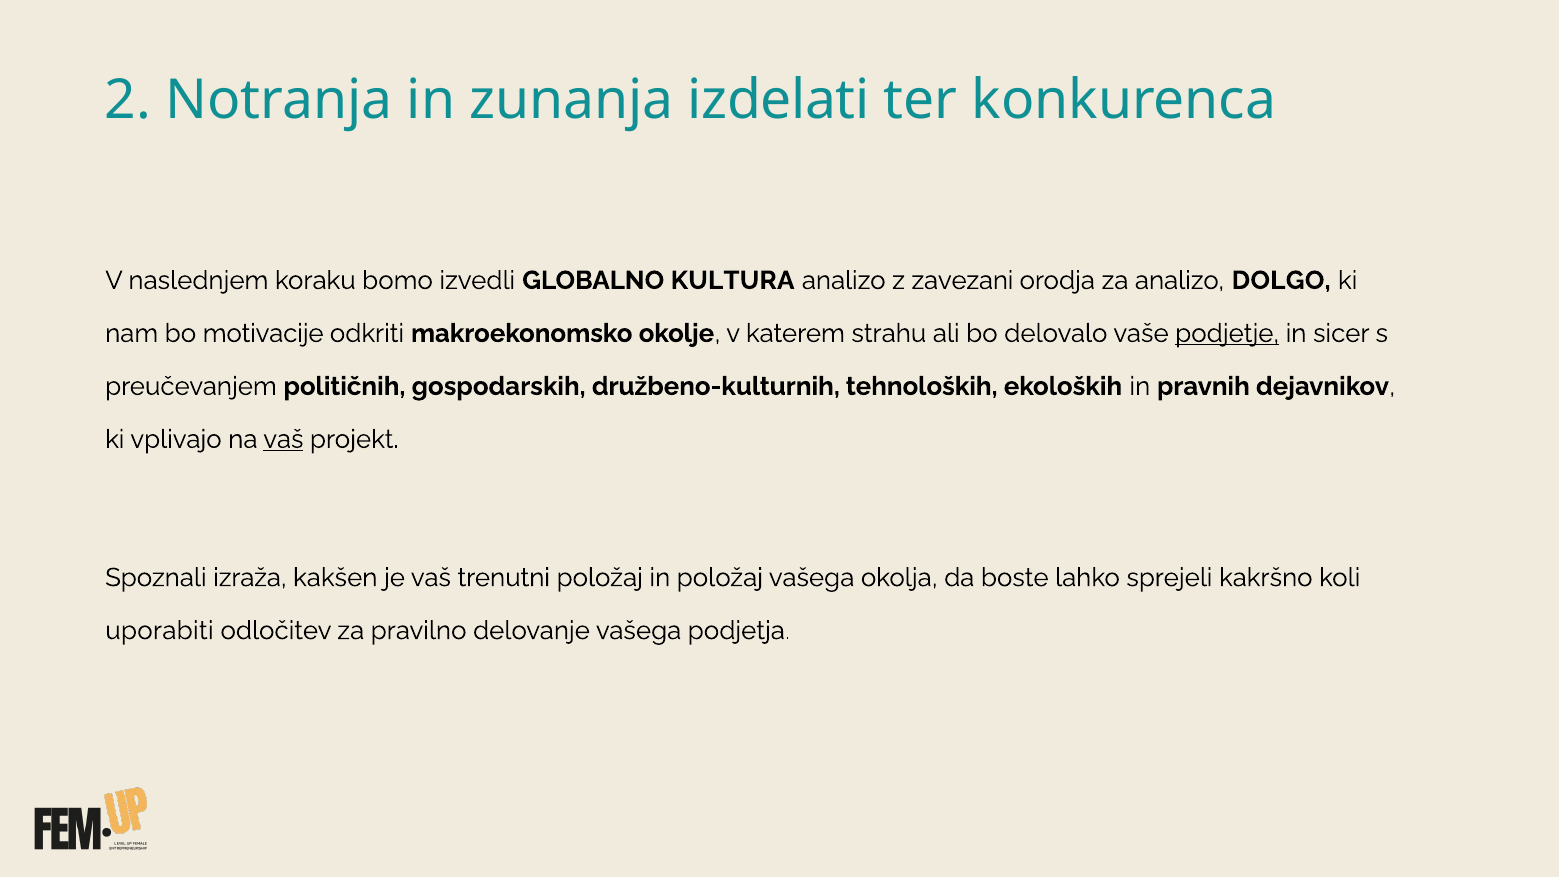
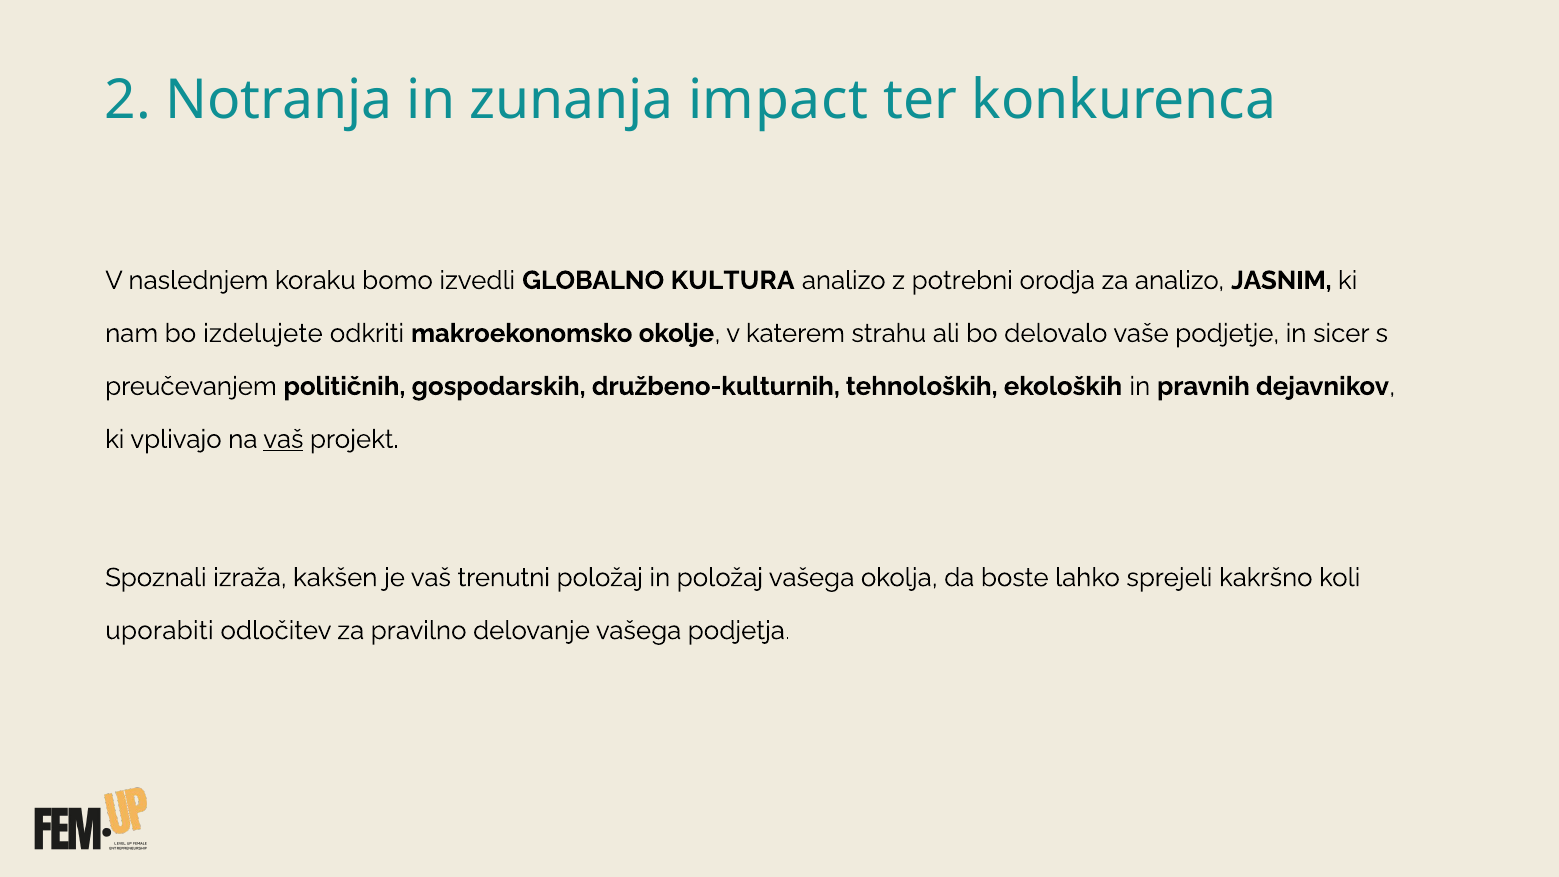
izdelati: izdelati -> impact
zavezani: zavezani -> potrebni
DOLGO: DOLGO -> JASNIM
motivacije: motivacije -> izdelujete
podjetje underline: present -> none
